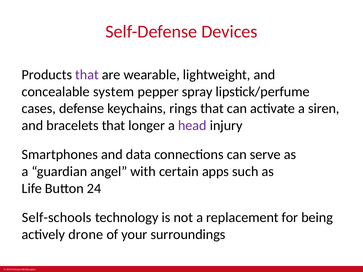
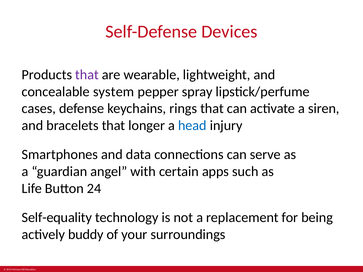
head colour: purple -> blue
Self-schools: Self-schools -> Self-equality
drone: drone -> buddy
